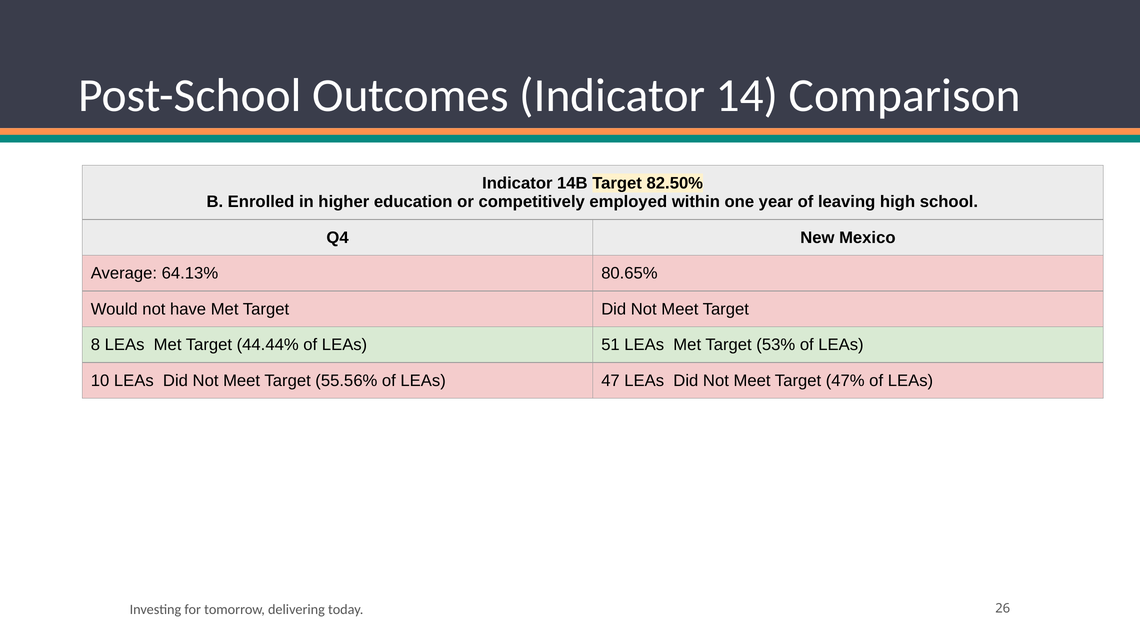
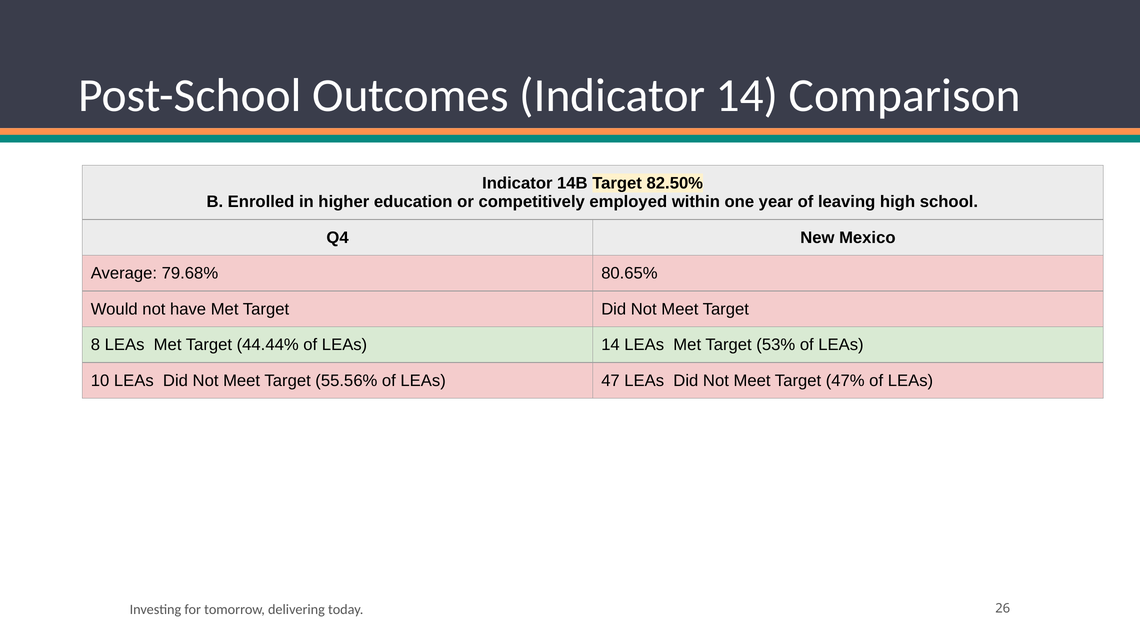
64.13%: 64.13% -> 79.68%
LEAs 51: 51 -> 14
